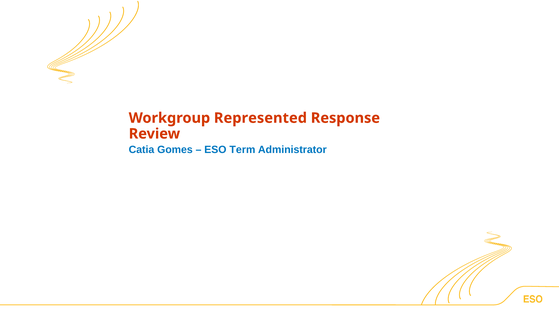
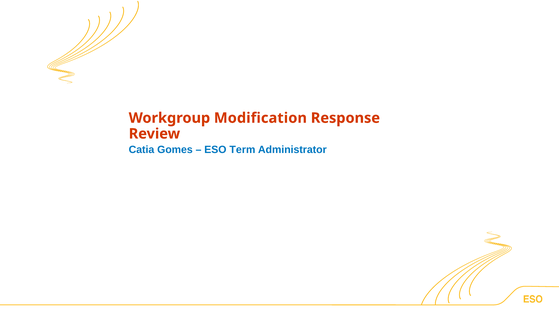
Represented: Represented -> Modification
